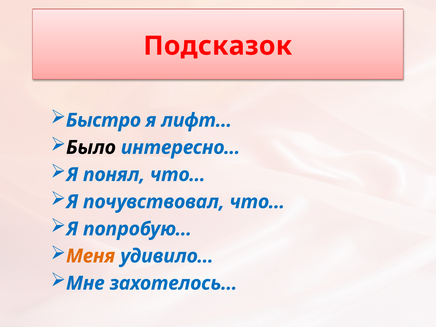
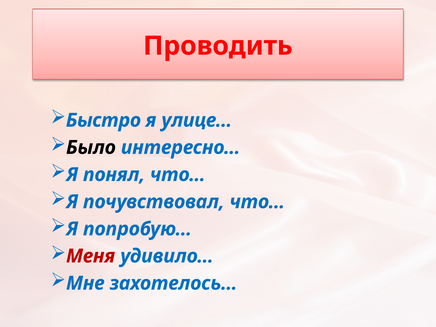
Подсказок: Подсказок -> Проводить
лифт…: лифт… -> улице…
Меня colour: orange -> red
